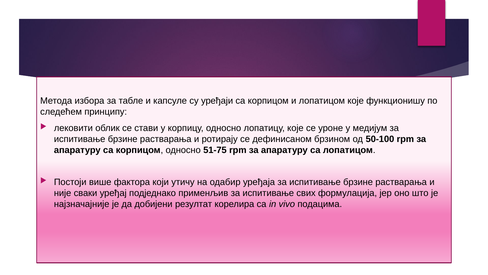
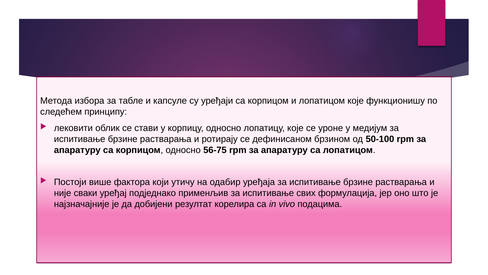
51-75: 51-75 -> 56-75
